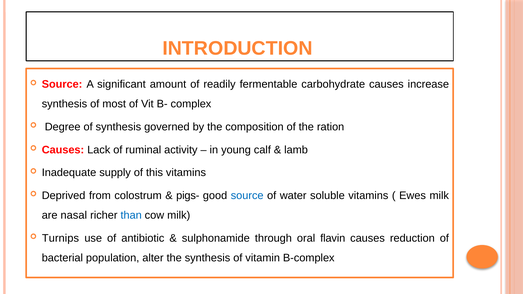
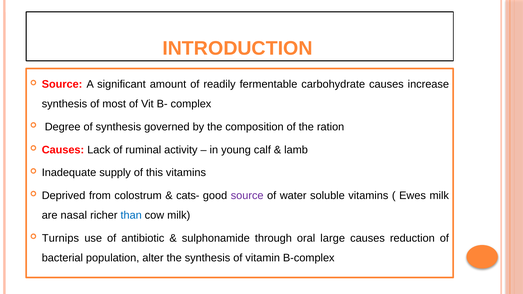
pigs-: pigs- -> cats-
source at (247, 196) colour: blue -> purple
flavin: flavin -> large
